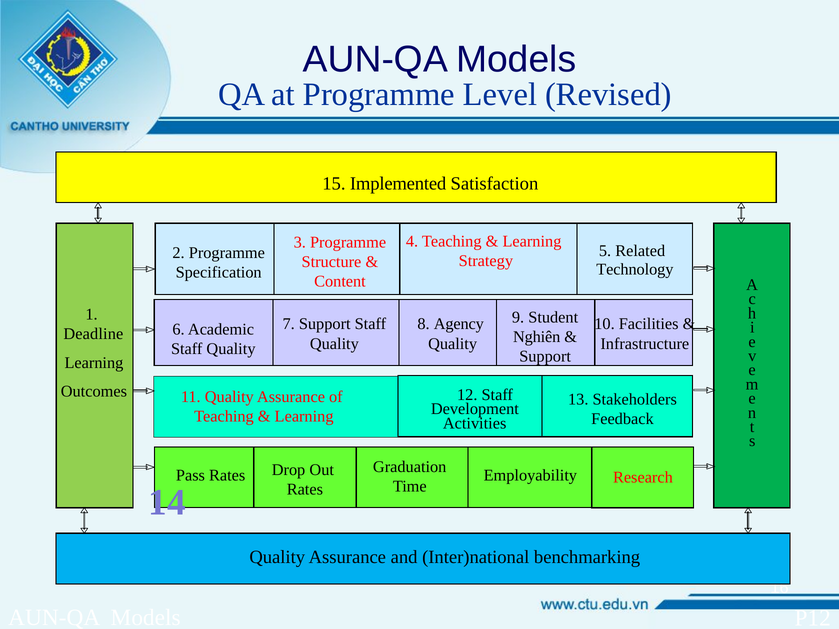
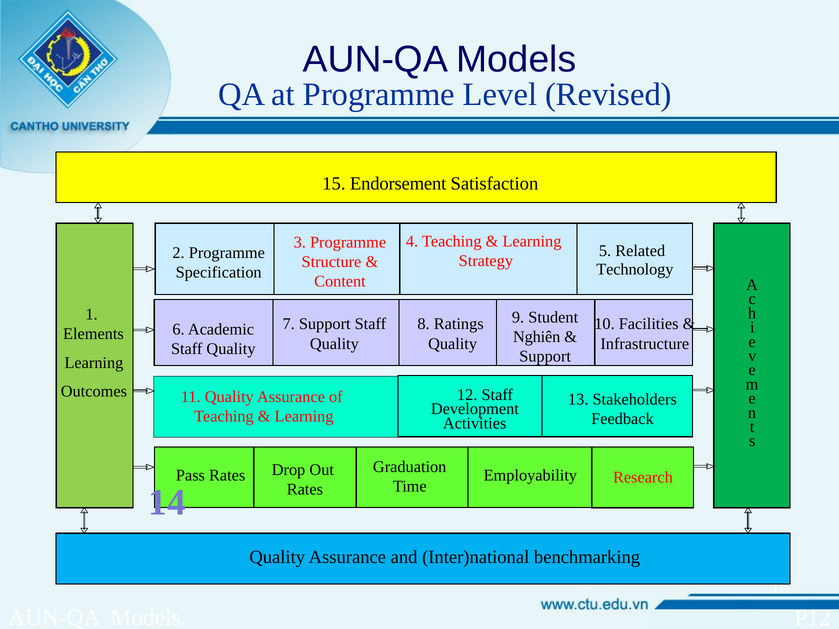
Implemented: Implemented -> Endorsement
Agency: Agency -> Ratings
Deadline: Deadline -> Elements
